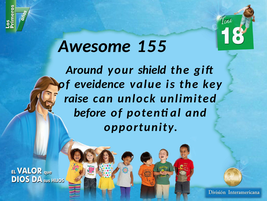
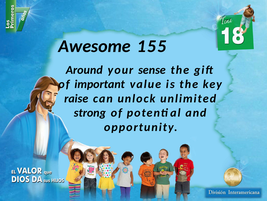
shield: shield -> sense
eveidence: eveidence -> important
before: before -> strong
